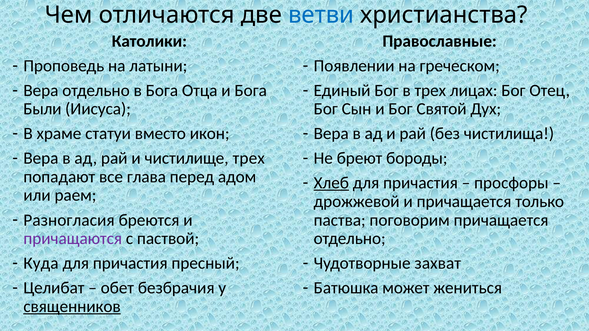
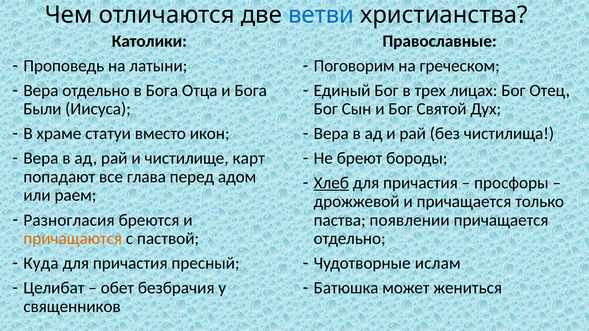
Появлении: Появлении -> Поговорим
чистилище трех: трех -> карт
поговорим: поговорим -> появлении
причащаются colour: purple -> orange
захват: захват -> ислам
священников underline: present -> none
